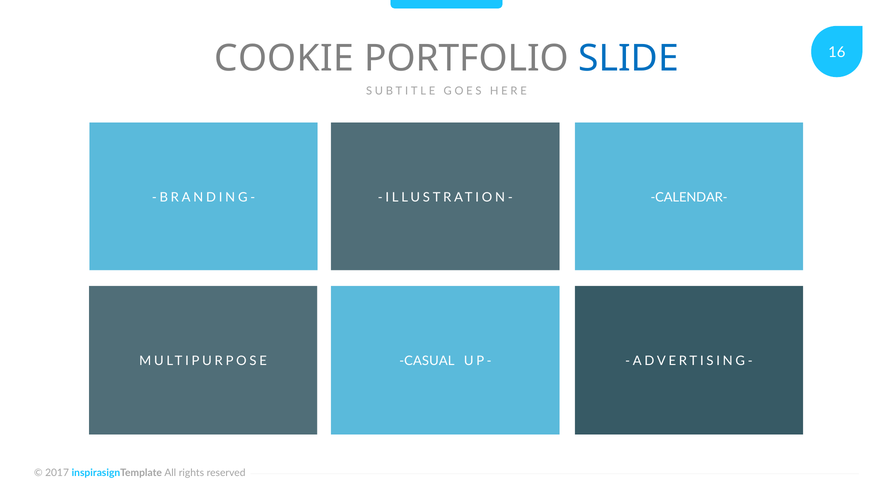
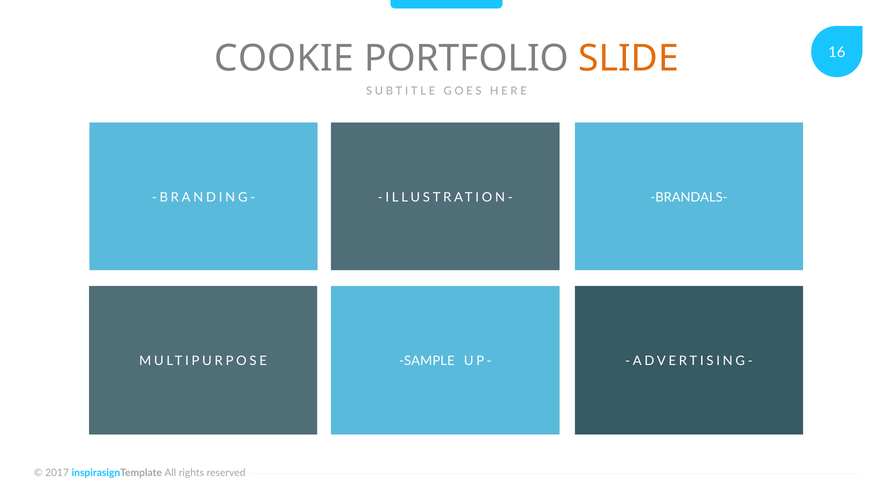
SLIDE colour: blue -> orange
CALENDAR-: CALENDAR- -> BRANDALS-
CASUAL: CASUAL -> SAMPLE
